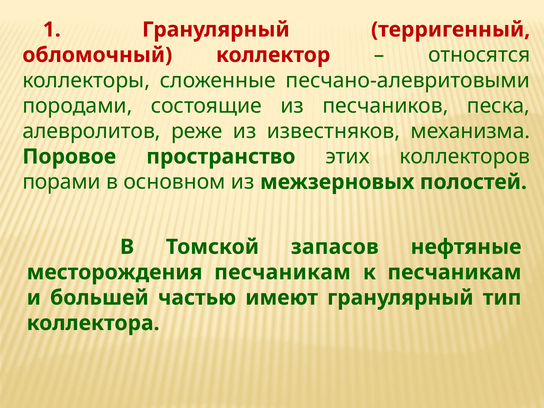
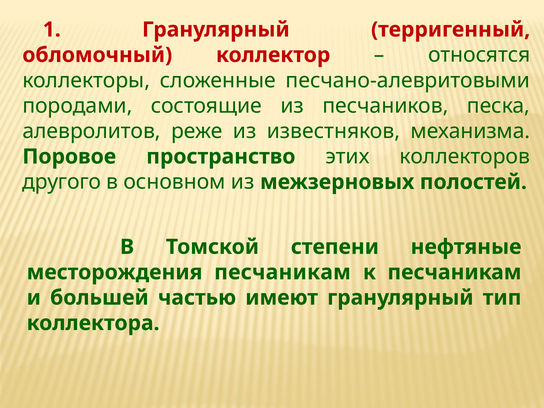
порами: порами -> другого
запасов: запасов -> степени
